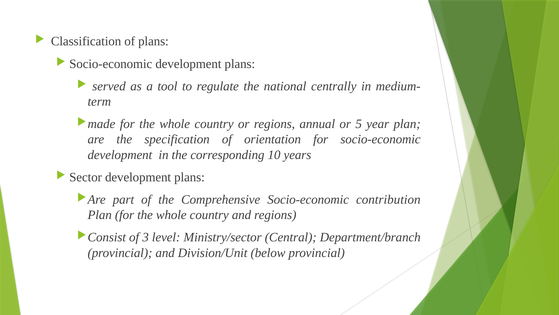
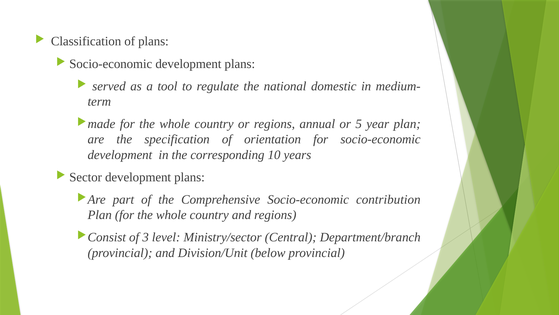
centrally: centrally -> domestic
